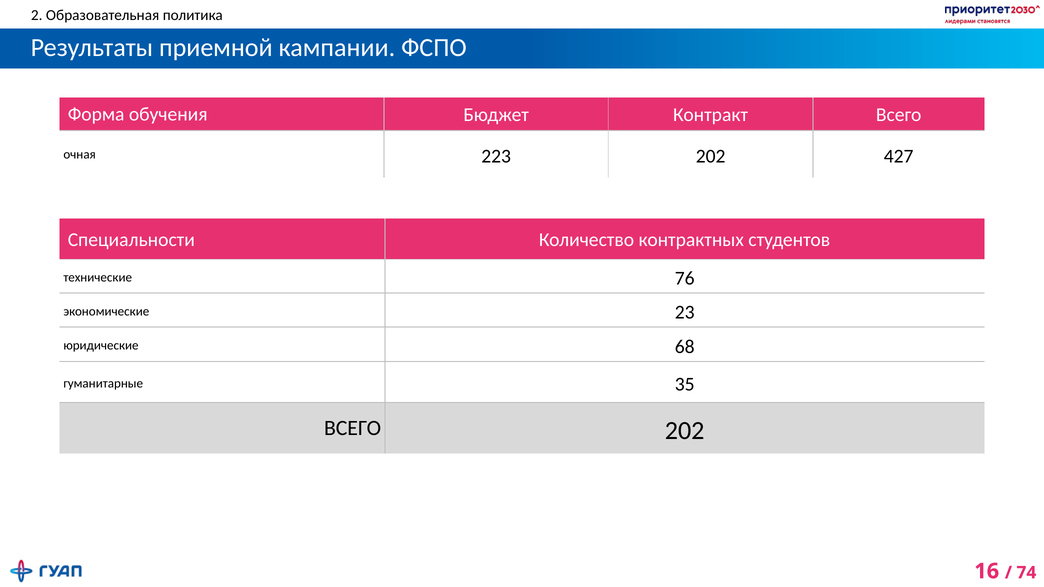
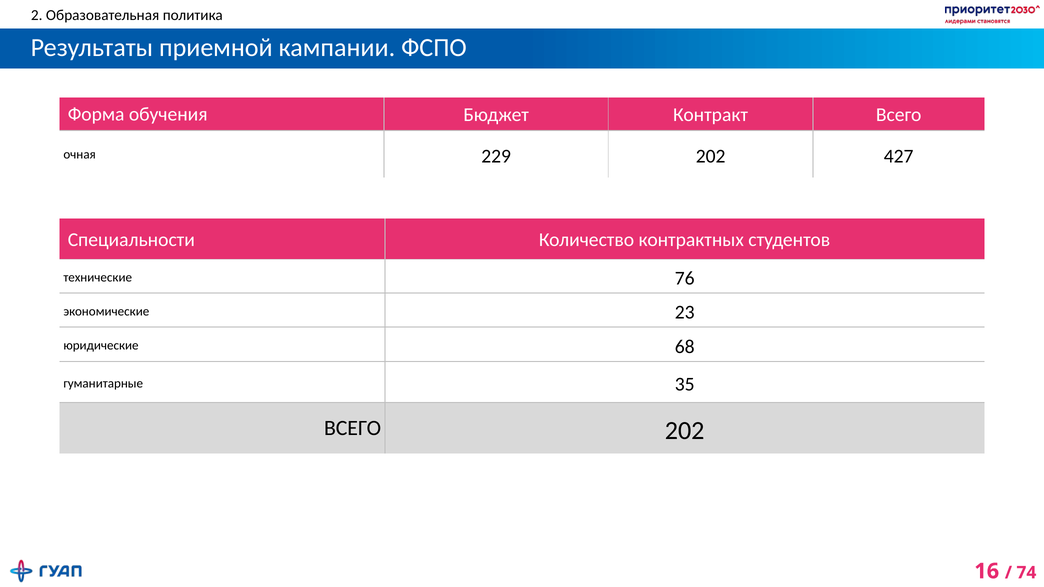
223: 223 -> 229
